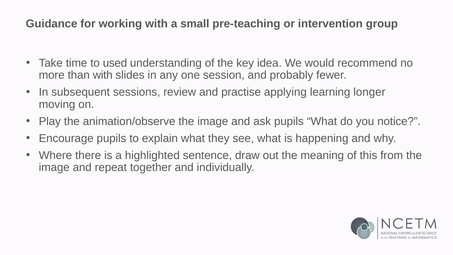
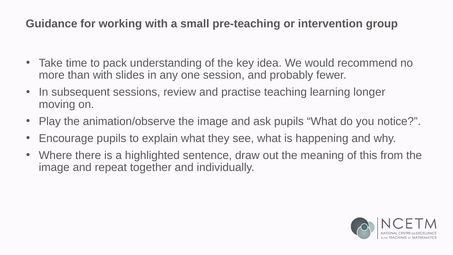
used: used -> pack
applying: applying -> teaching
